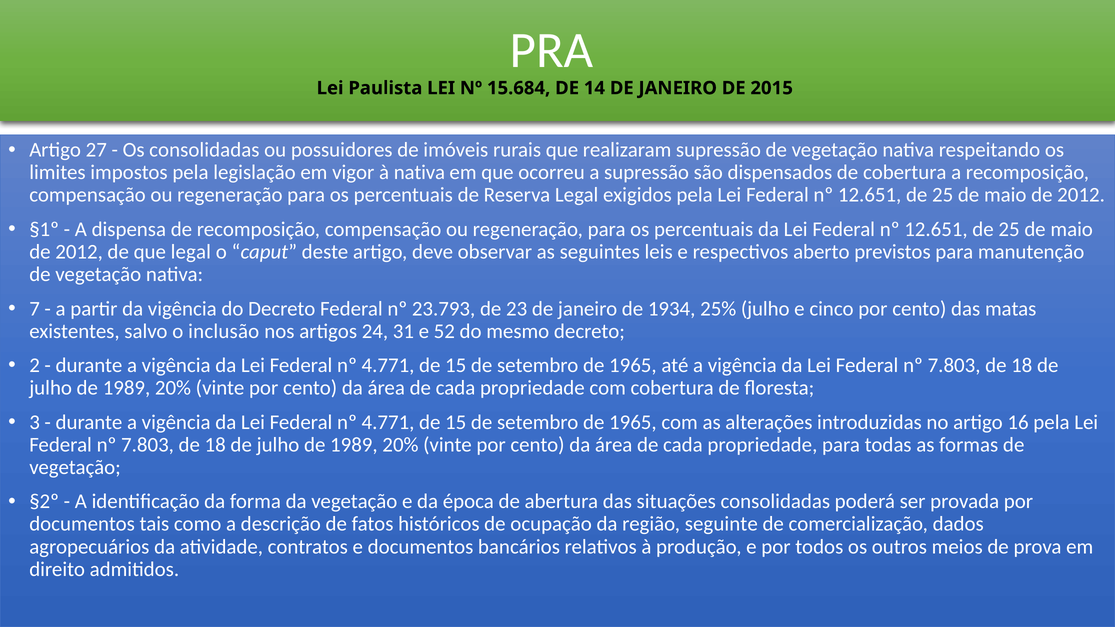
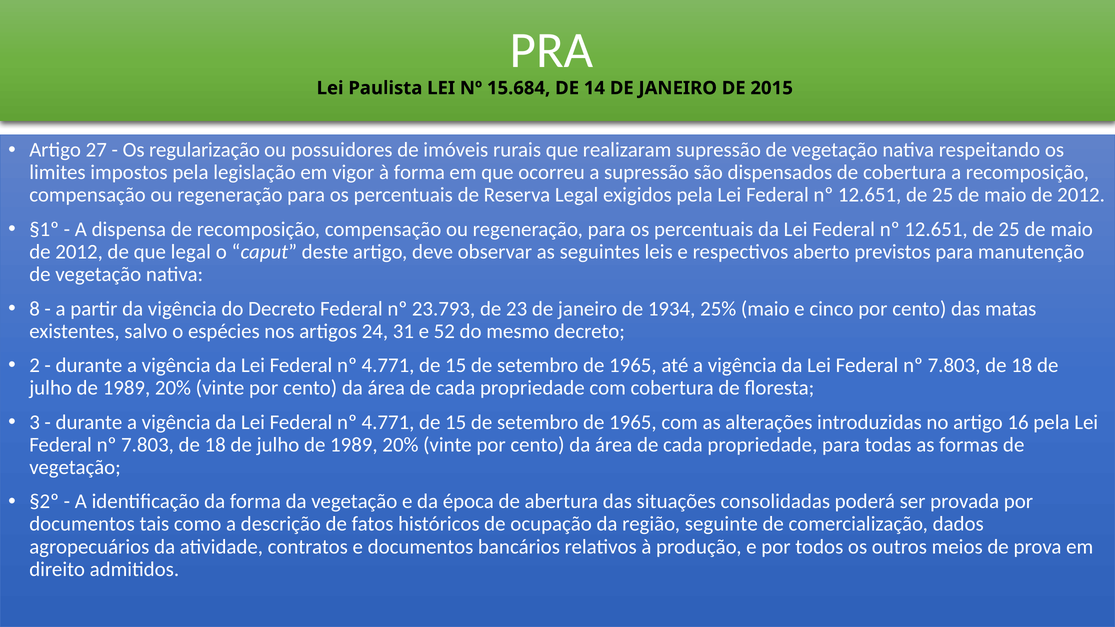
Os consolidadas: consolidadas -> regularização
à nativa: nativa -> forma
7: 7 -> 8
25% julho: julho -> maio
inclusão: inclusão -> espécies
